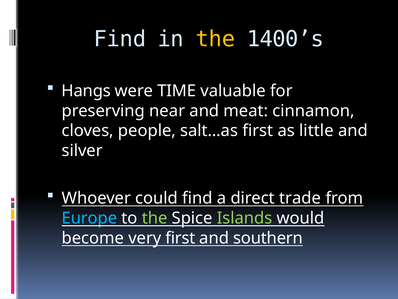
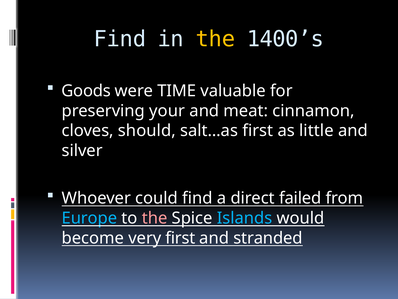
Hangs: Hangs -> Goods
near: near -> your
people: people -> should
trade: trade -> failed
the at (155, 218) colour: light green -> pink
Islands colour: light green -> light blue
southern: southern -> stranded
